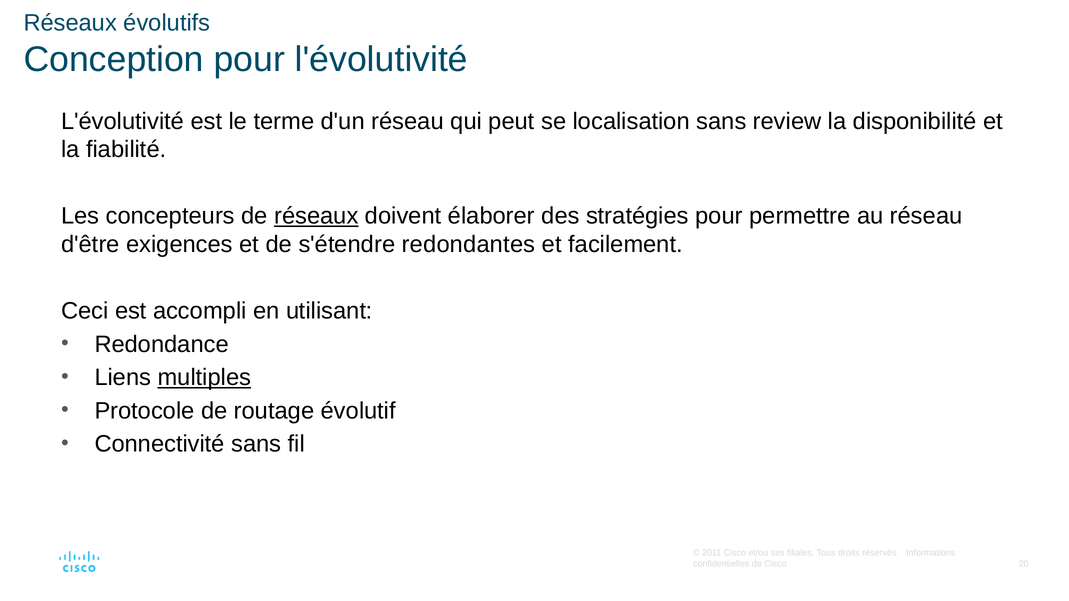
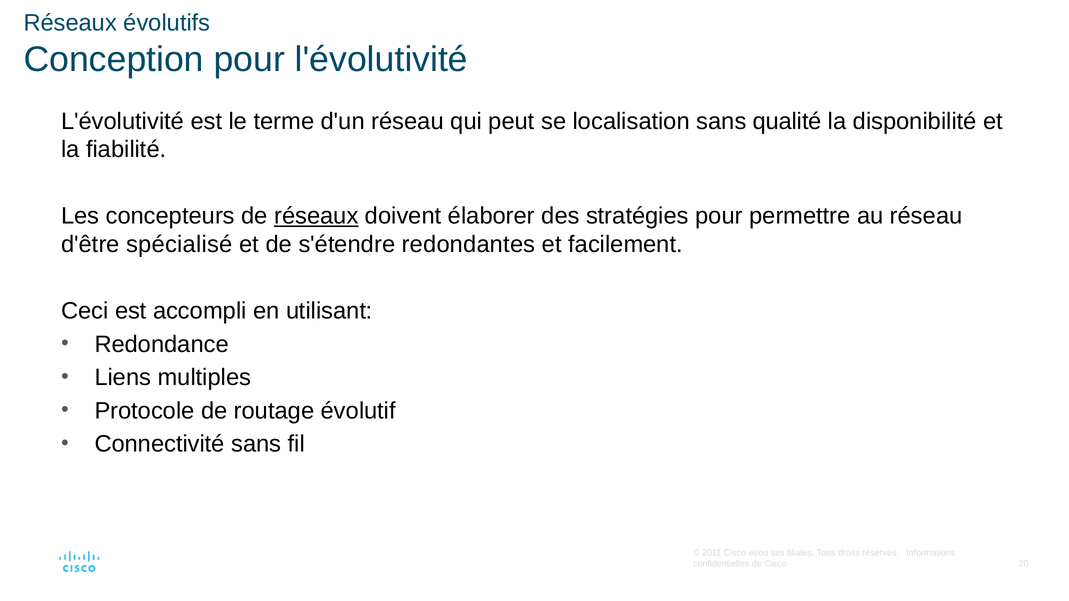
review: review -> qualité
exigences: exigences -> spécialisé
multiples underline: present -> none
